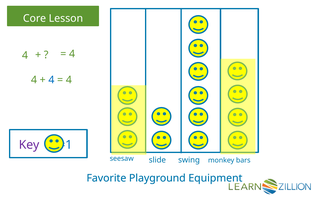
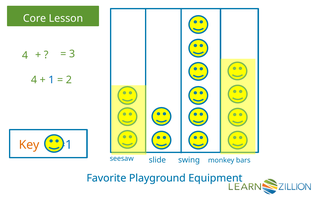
4 at (72, 54): 4 -> 3
4 at (51, 80): 4 -> 1
4 at (69, 80): 4 -> 2
Key colour: purple -> orange
